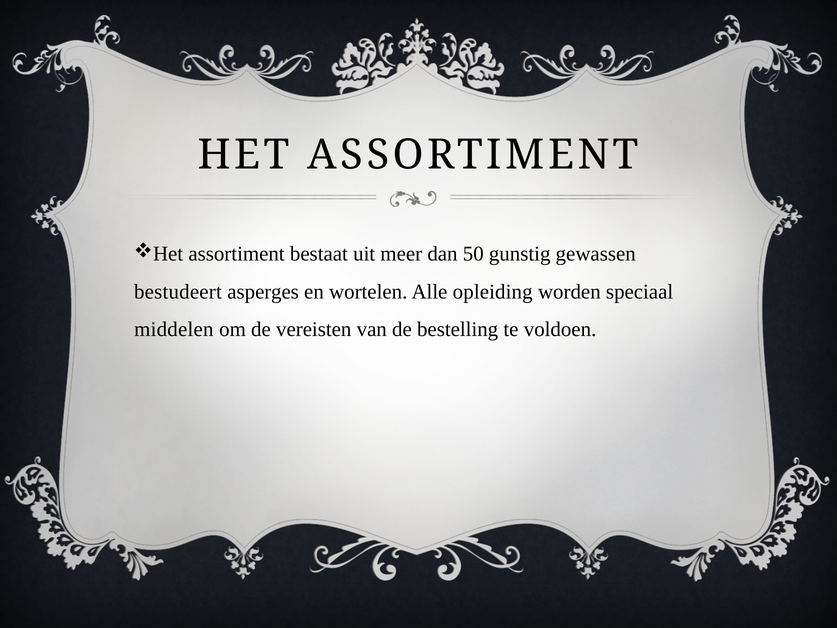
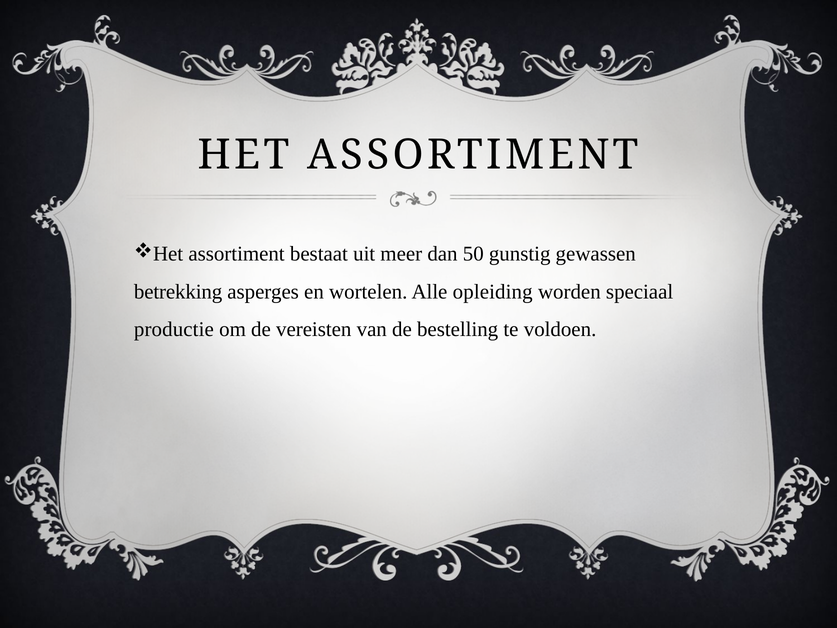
bestudeert: bestudeert -> betrekking
middelen: middelen -> productie
